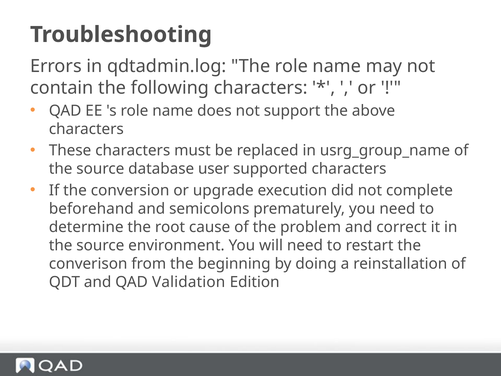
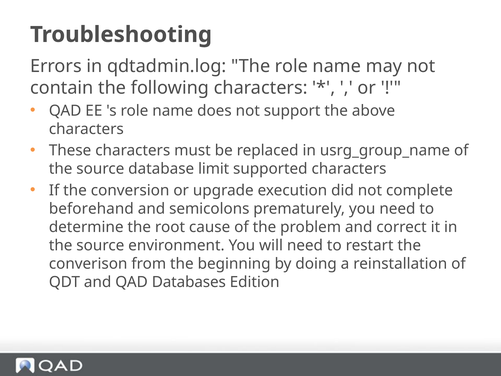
user: user -> limit
Validation: Validation -> Databases
